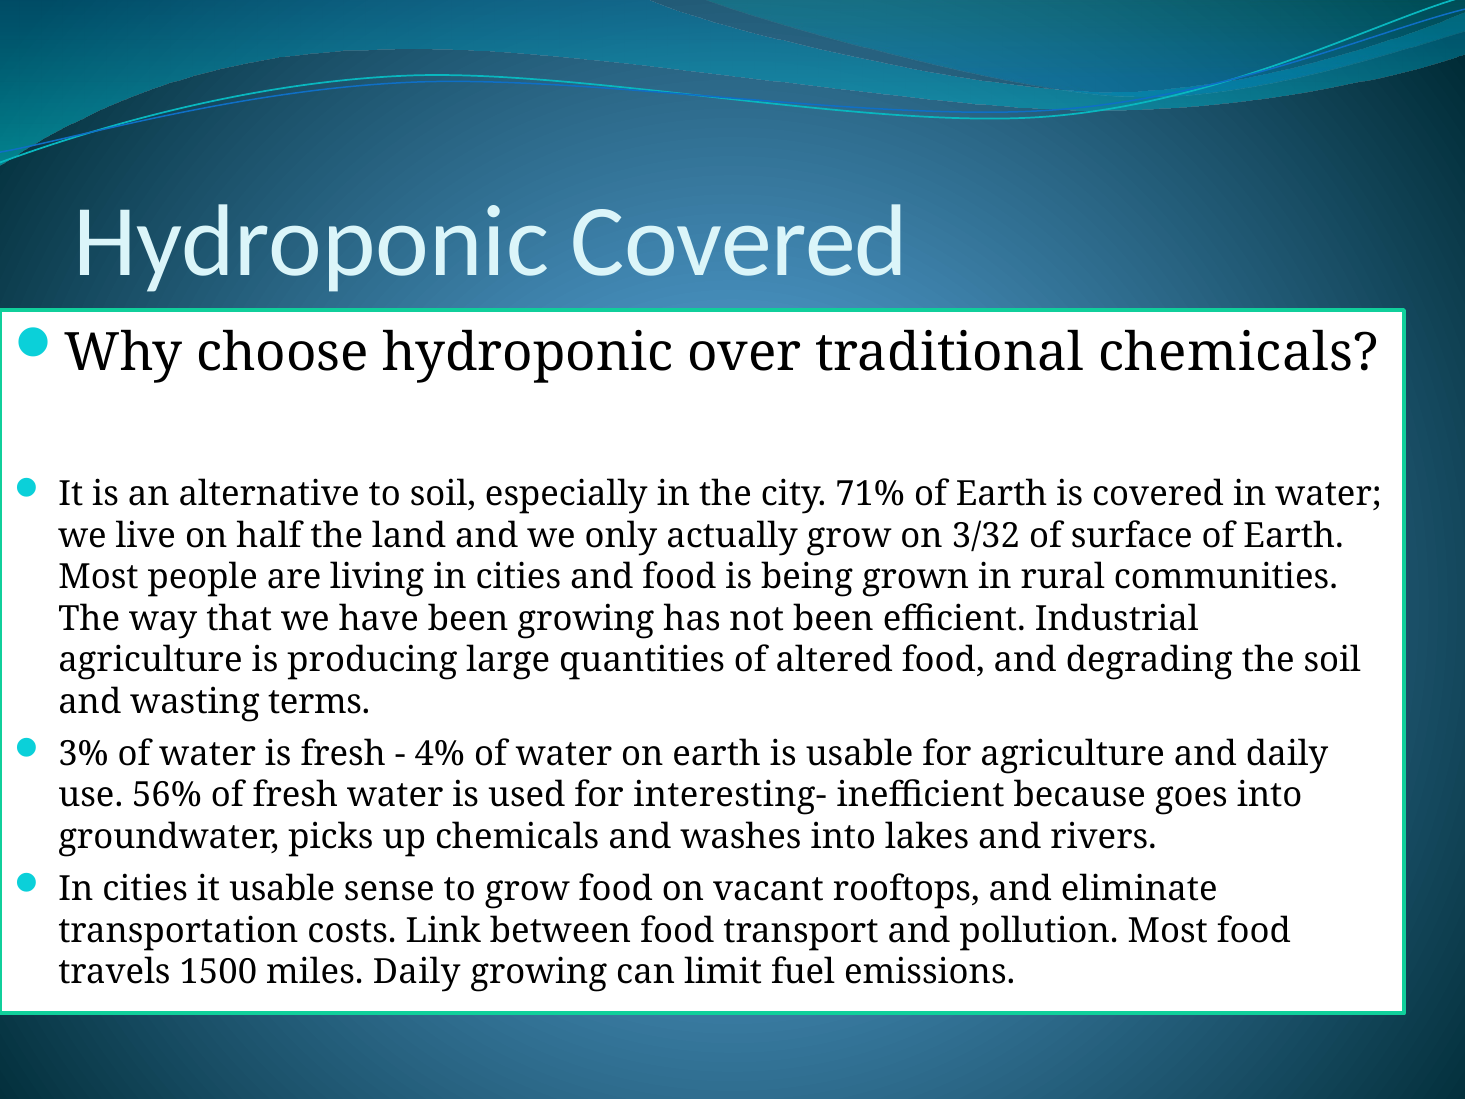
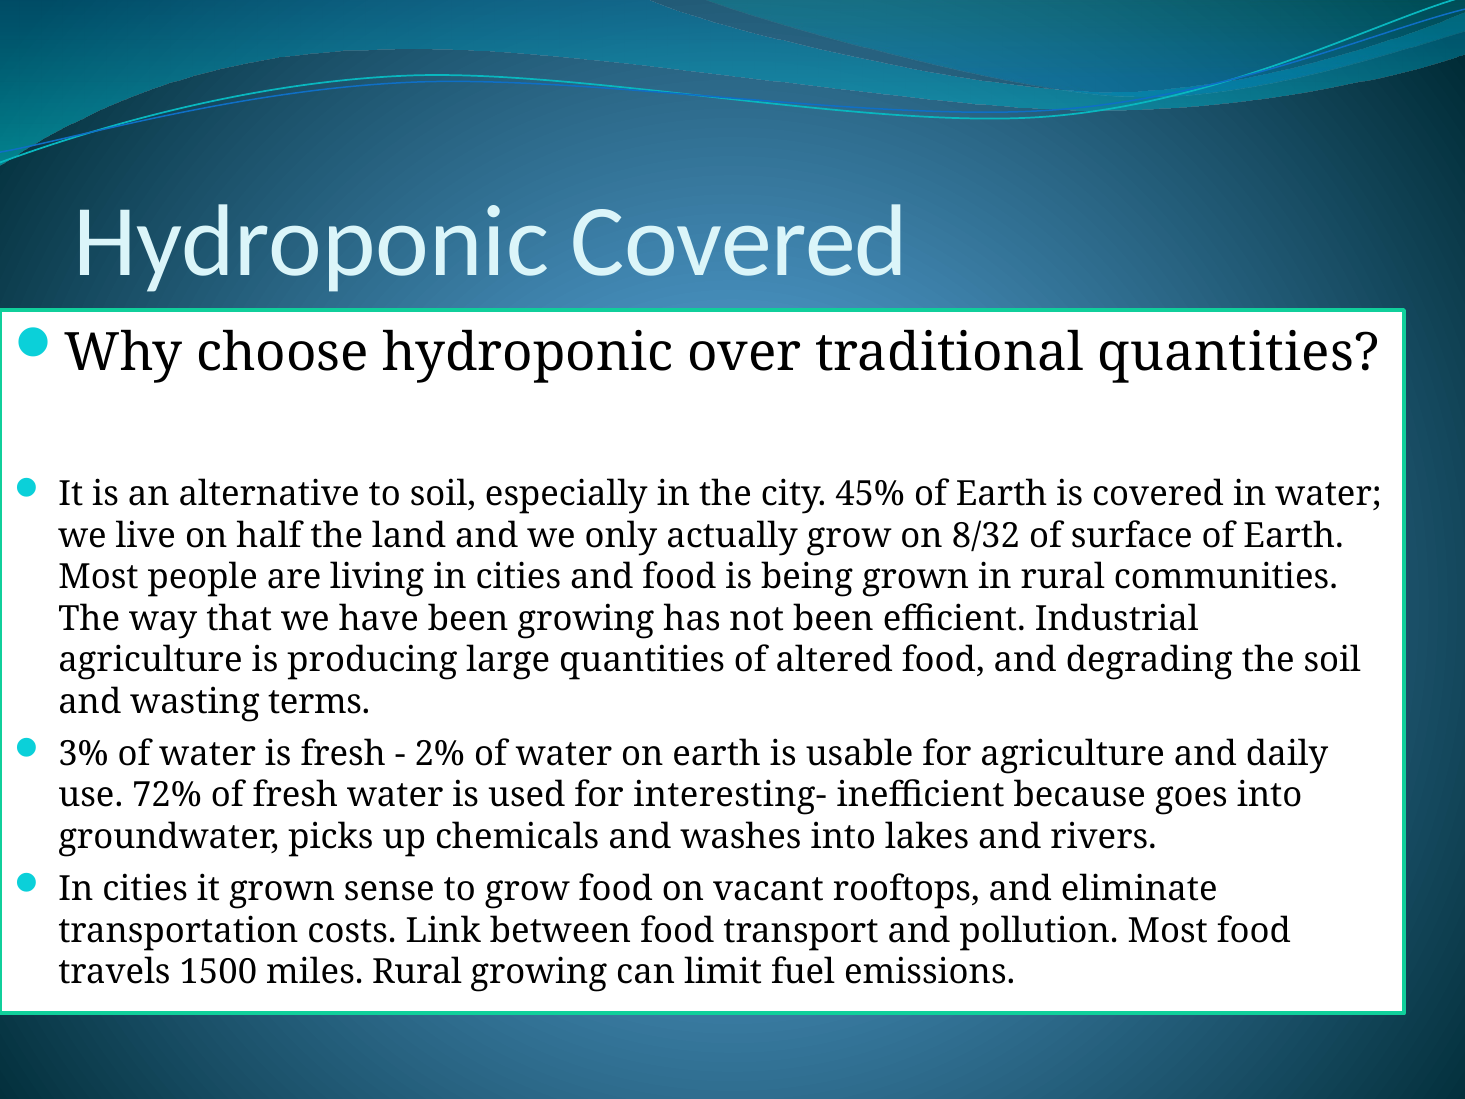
traditional chemicals: chemicals -> quantities
71%: 71% -> 45%
3/32: 3/32 -> 8/32
4%: 4% -> 2%
56%: 56% -> 72%
it usable: usable -> grown
miles Daily: Daily -> Rural
